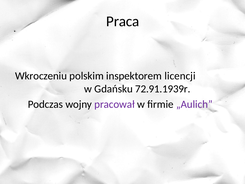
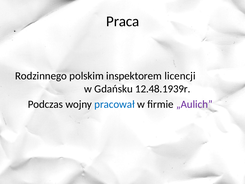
Wkroczeniu: Wkroczeniu -> Rodzinnego
72.91.1939r: 72.91.1939r -> 12.48.1939r
pracował colour: purple -> blue
